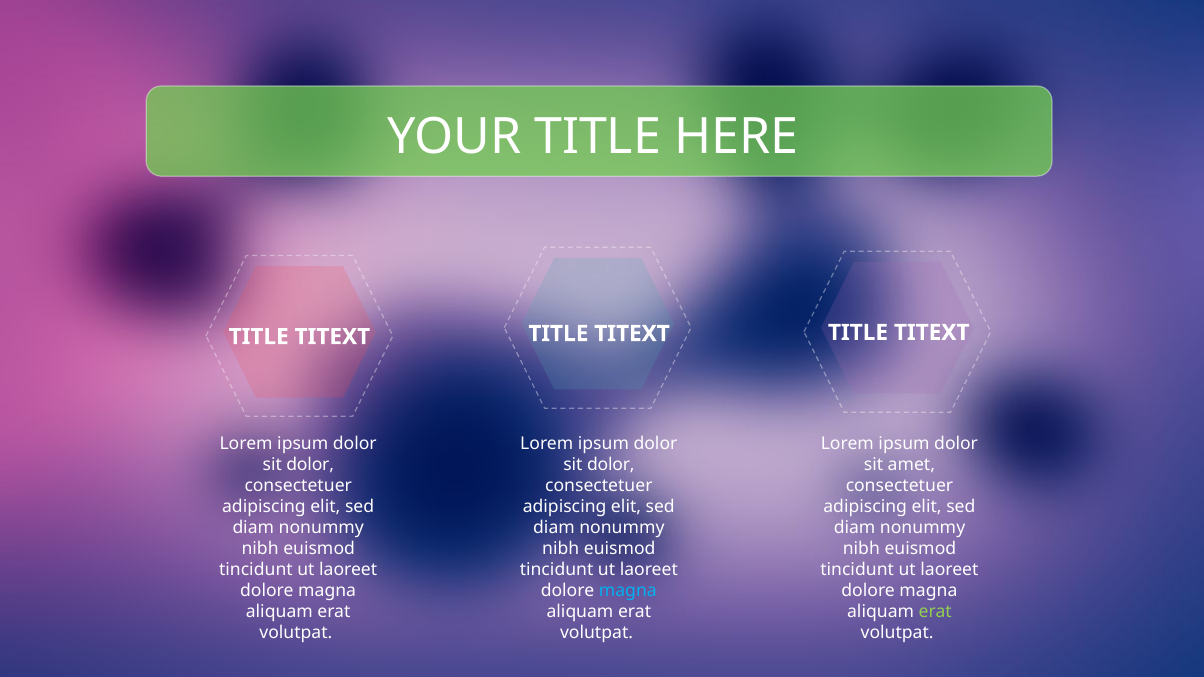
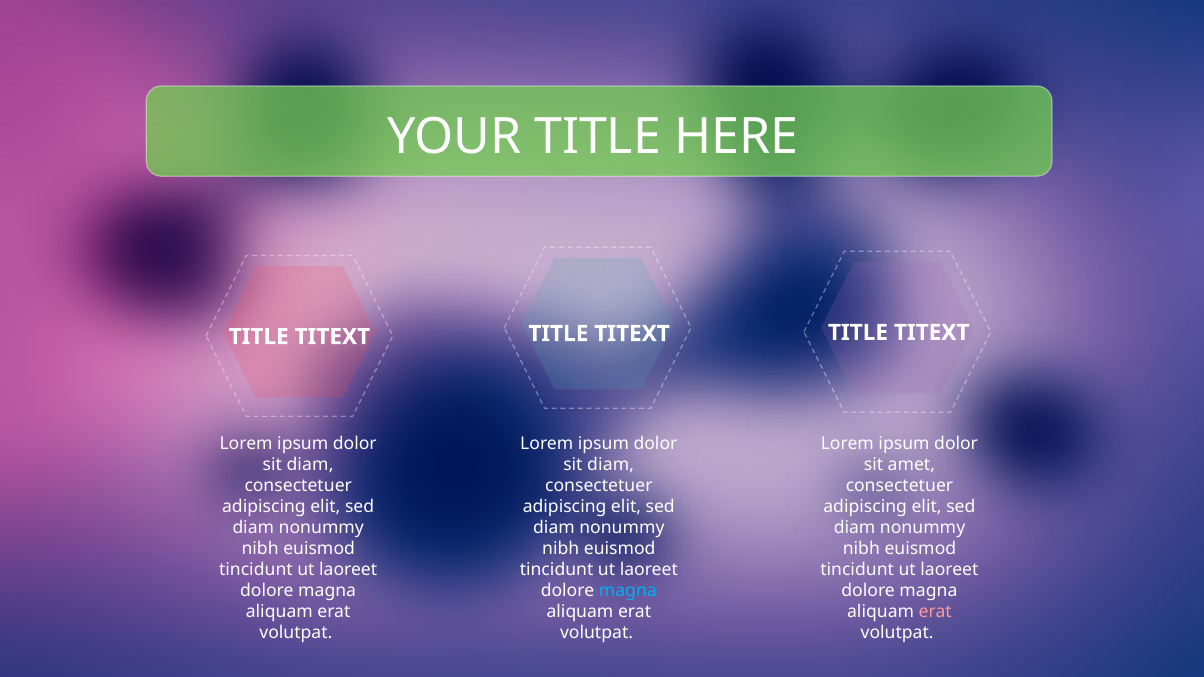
dolor at (310, 464): dolor -> diam
dolor at (611, 464): dolor -> diam
erat at (935, 612) colour: light green -> pink
